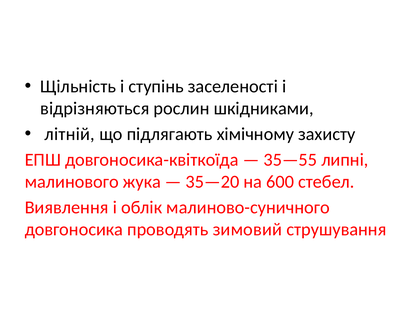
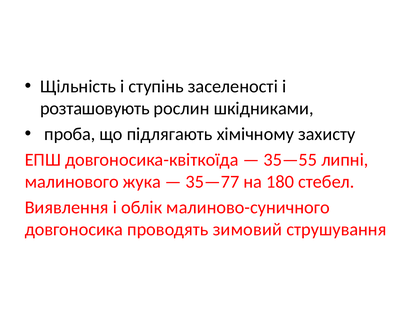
відрізняються: відрізняються -> розташовують
літній: літній -> проба
35—20: 35—20 -> 35—77
600: 600 -> 180
